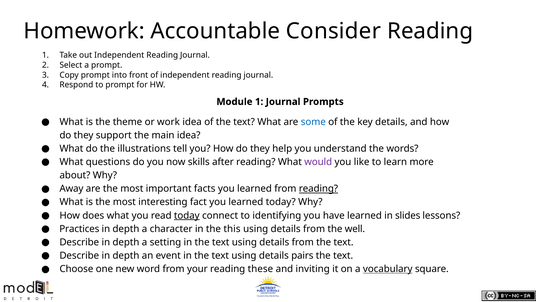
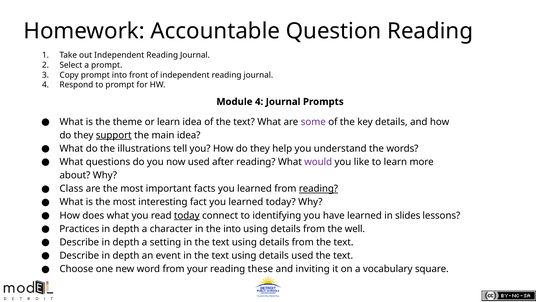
Consider: Consider -> Question
Module 1: 1 -> 4
or work: work -> learn
some colour: blue -> purple
support underline: none -> present
now skills: skills -> used
Away: Away -> Class
the this: this -> into
details pairs: pairs -> used
vocabulary underline: present -> none
